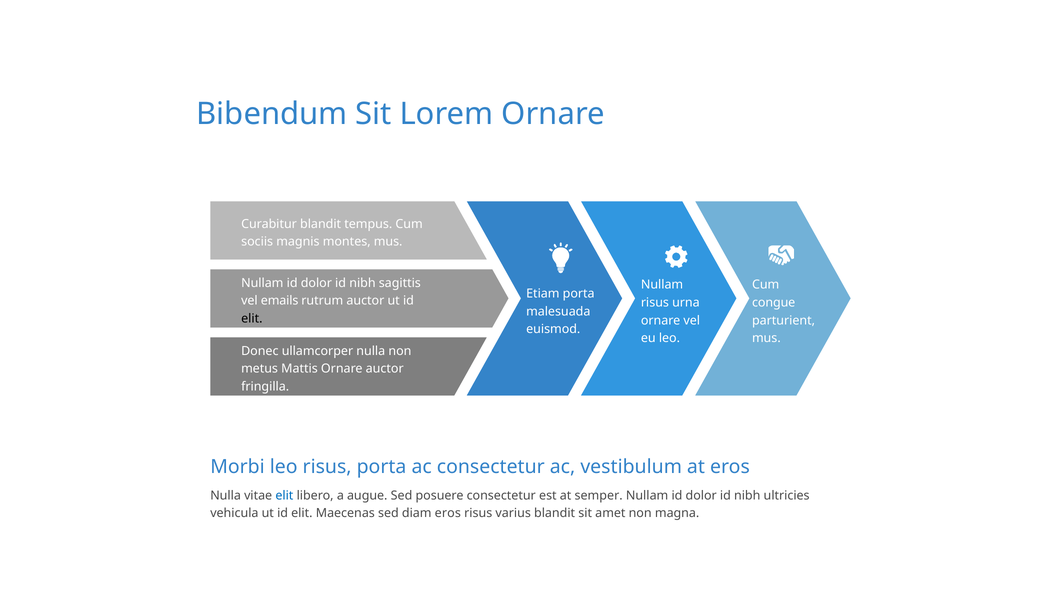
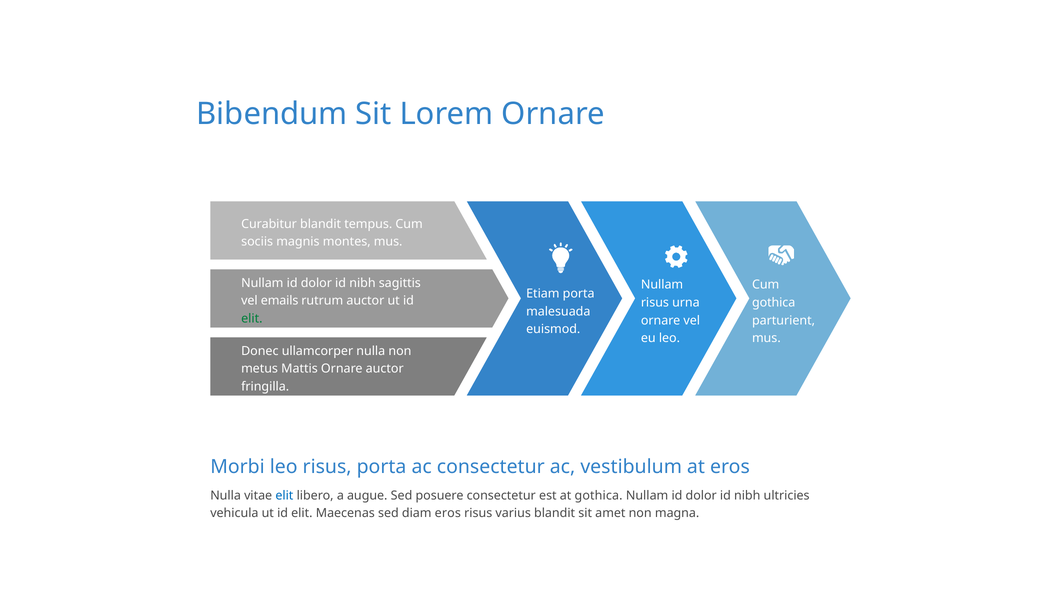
congue at (774, 302): congue -> gothica
elit at (252, 319) colour: black -> green
at semper: semper -> gothica
